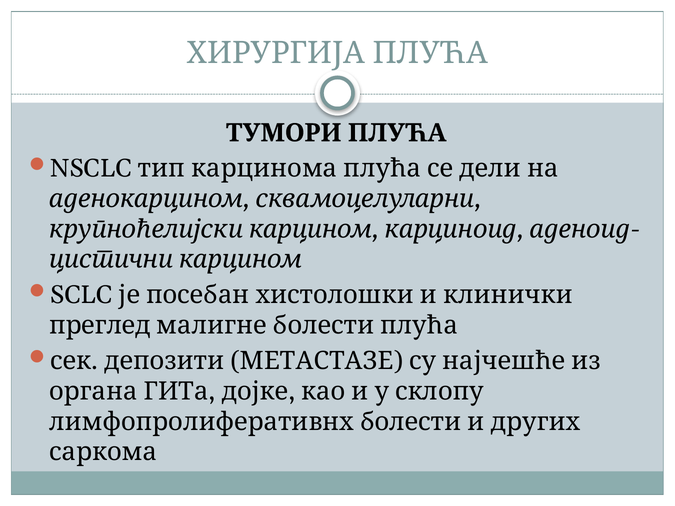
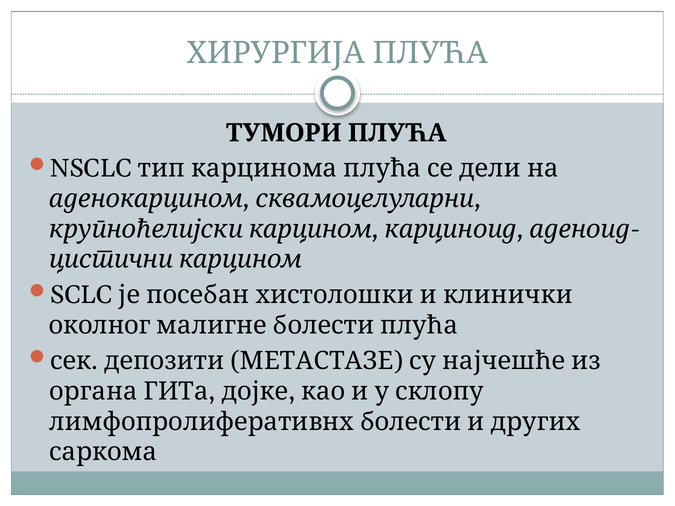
преглед: преглед -> околног
